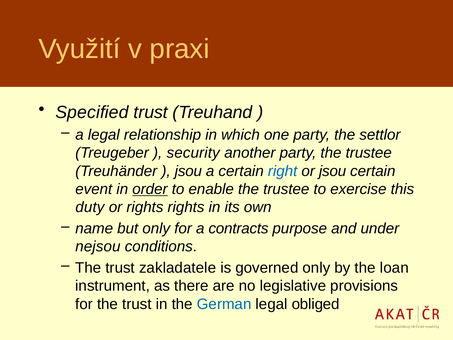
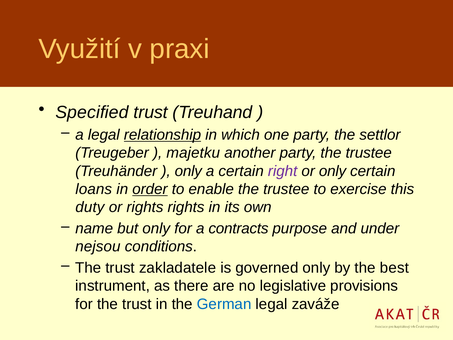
relationship underline: none -> present
security: security -> majetku
jsou at (188, 171): jsou -> only
right colour: blue -> purple
or jsou: jsou -> only
event: event -> loans
loan: loan -> best
obliged: obliged -> zaváže
